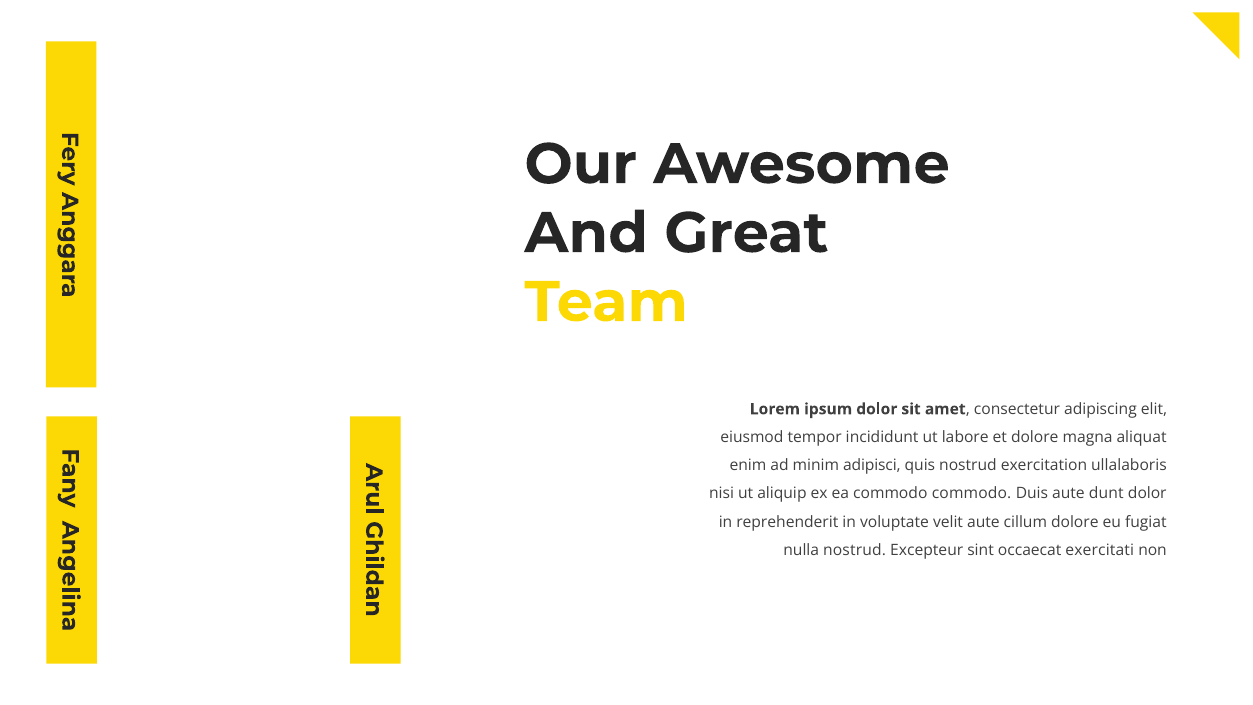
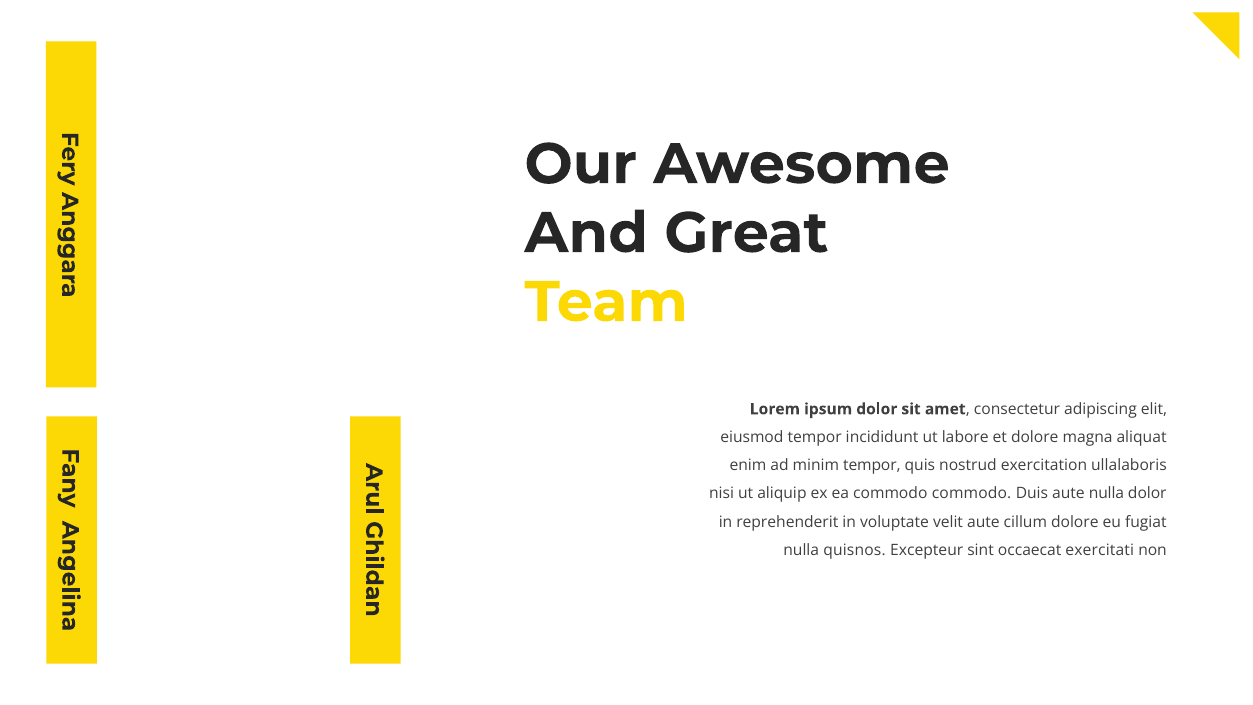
minim adipisci: adipisci -> tempor
aute dunt: dunt -> nulla
nulla nostrud: nostrud -> quisnos
